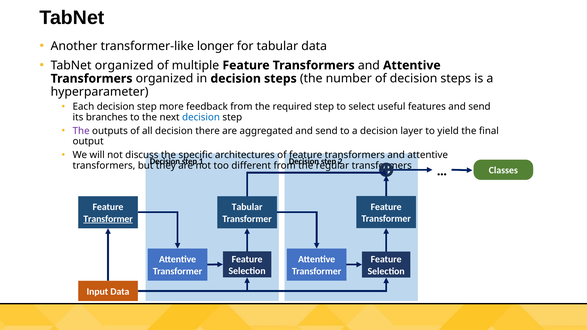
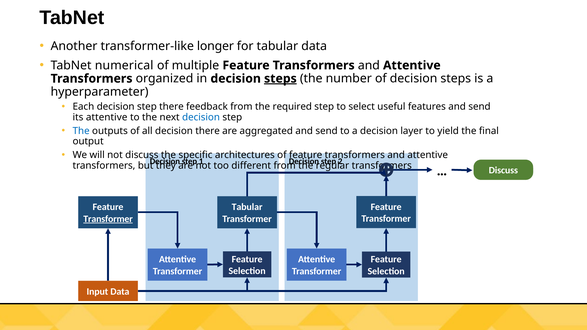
TabNet organized: organized -> numerical
steps at (280, 79) underline: none -> present
step more: more -> there
its branches: branches -> attentive
The at (81, 131) colour: purple -> blue
Classes at (503, 171): Classes -> Discuss
